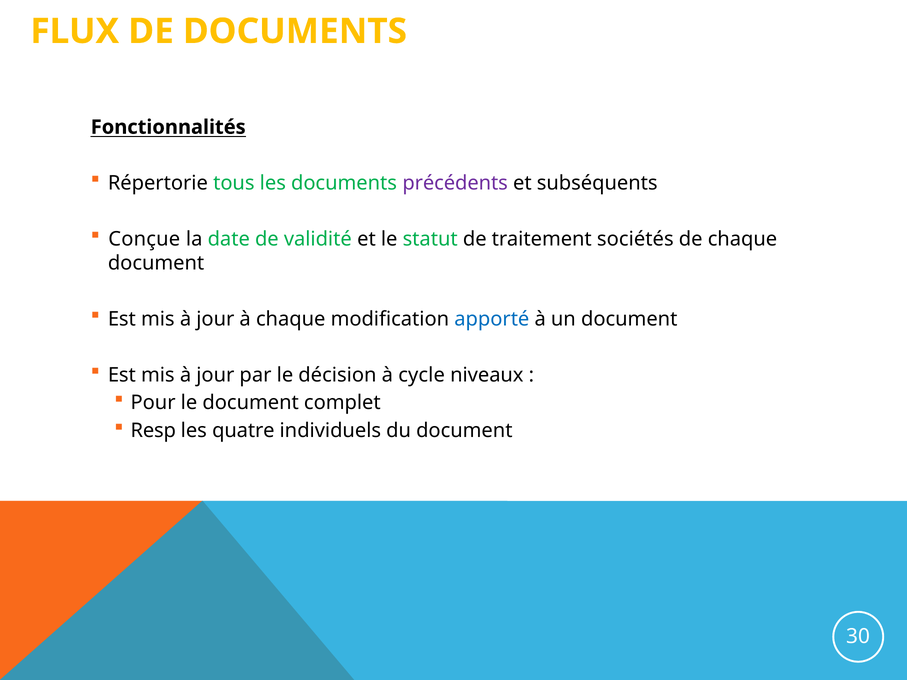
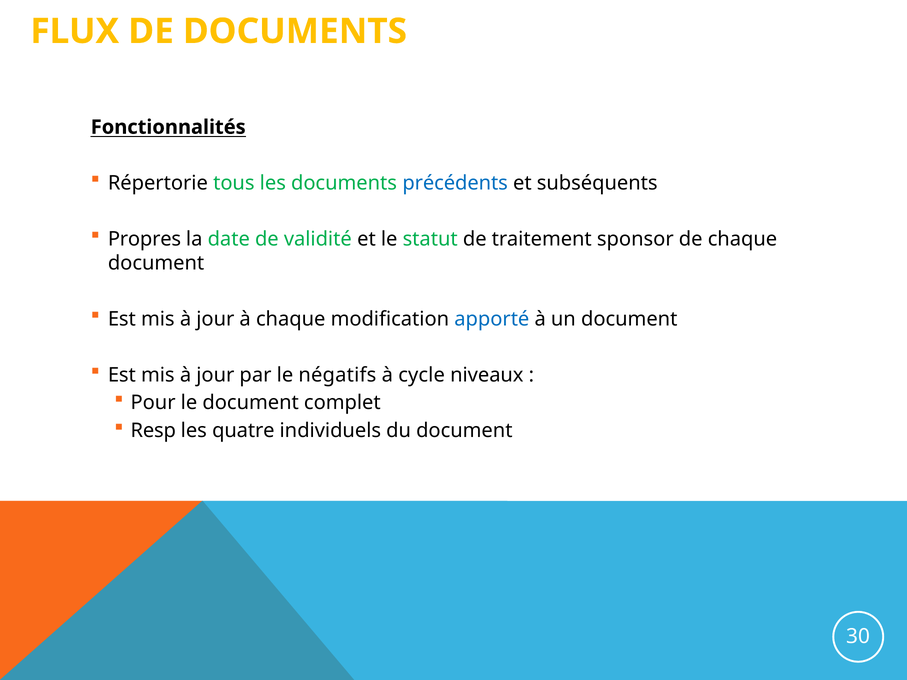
précédents colour: purple -> blue
Conçue: Conçue -> Propres
sociétés: sociétés -> sponsor
décision: décision -> négatifs
